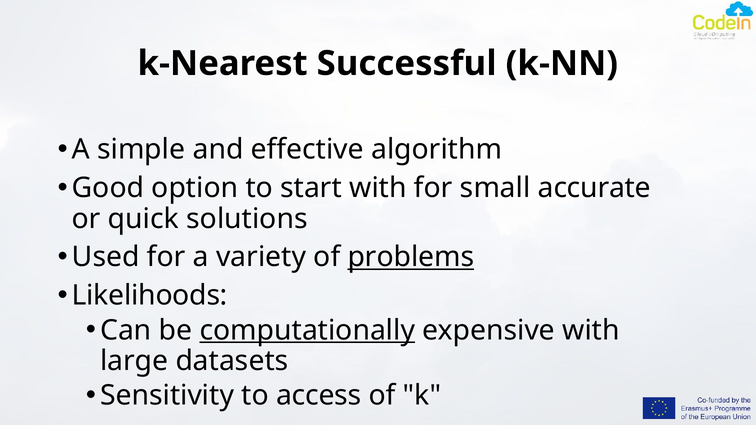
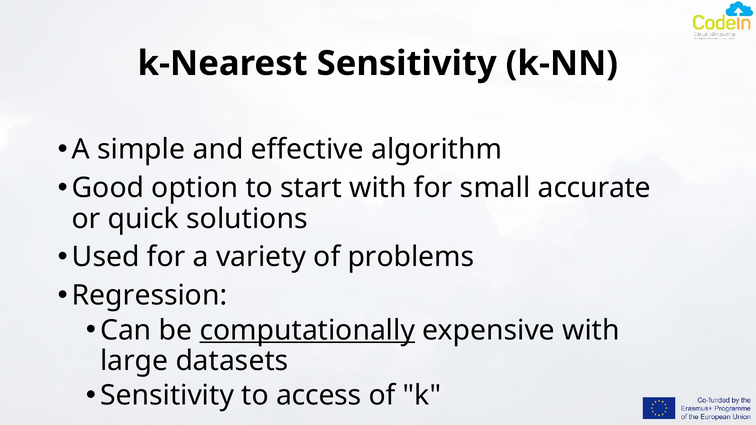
k-Nearest Successful: Successful -> Sensitivity
problems underline: present -> none
Likelihoods: Likelihoods -> Regression
